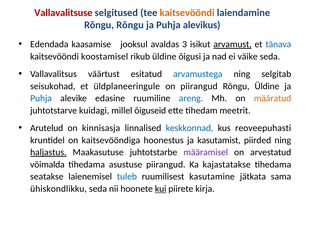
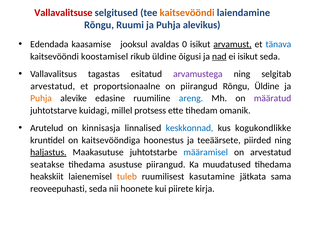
Rõngu Rõngu: Rõngu -> Ruumi
3: 3 -> 0
nad underline: none -> present
ei väike: väike -> isikut
väärtust: väärtust -> tagastas
arvamustega colour: blue -> purple
seisukohad at (53, 86): seisukohad -> arvestatud
üldplaneeringule: üldplaneeringule -> proportsionaalne
Puhja at (41, 99) colour: blue -> orange
määratud colour: orange -> purple
õiguseid: õiguseid -> protsess
meetrit: meetrit -> omanik
reoveepuhasti: reoveepuhasti -> kogukondlikke
kasutamist: kasutamist -> teeäärsete
määramisel colour: purple -> blue
võimalda: võimalda -> seatakse
kajastatakse: kajastatakse -> muudatused
seatakse: seatakse -> heakskiit
tuleb colour: blue -> orange
ühiskondlikku: ühiskondlikku -> reoveepuhasti
kui underline: present -> none
